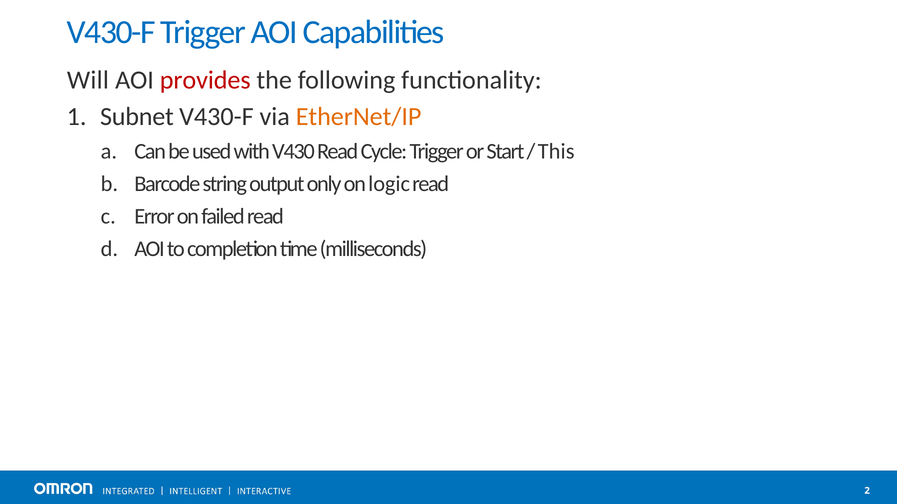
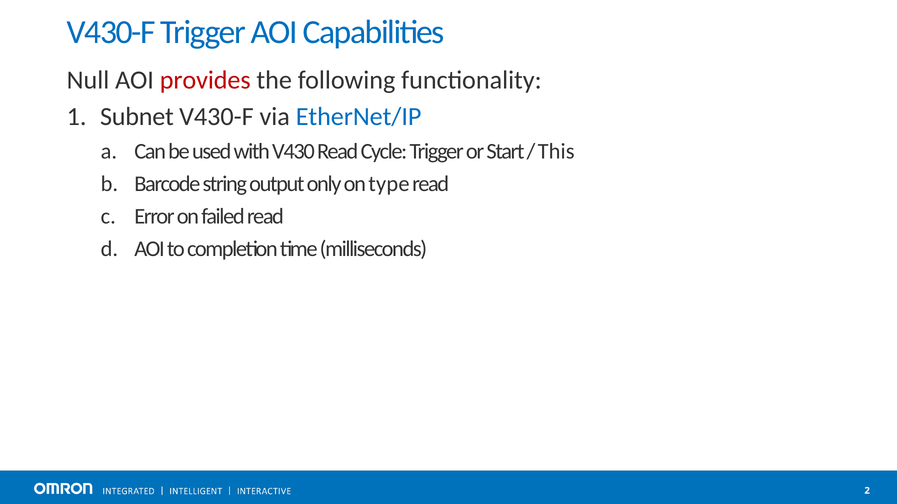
Will: Will -> Null
EtherNet/IP colour: orange -> blue
logic: logic -> type
